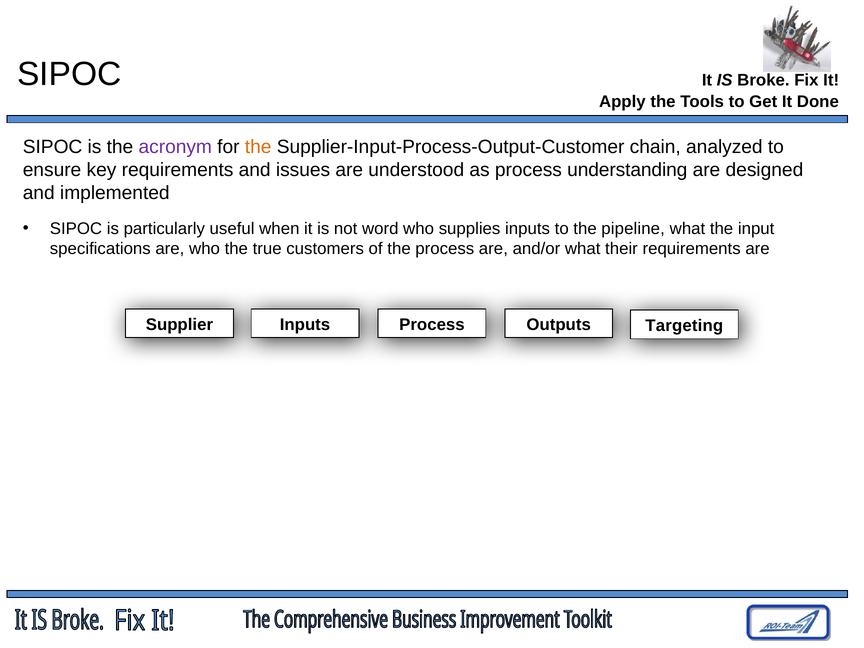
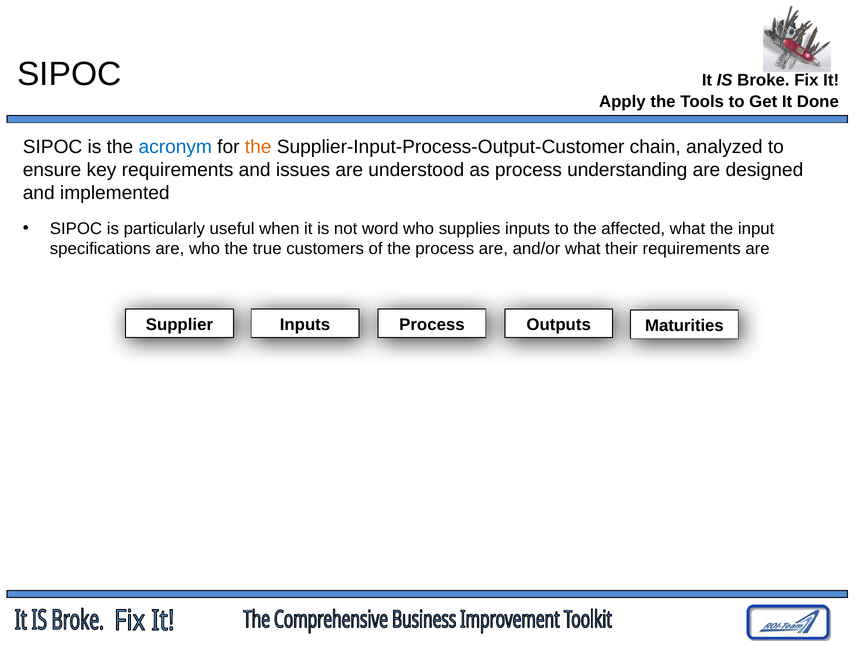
acronym colour: purple -> blue
pipeline: pipeline -> affected
Targeting: Targeting -> Maturities
